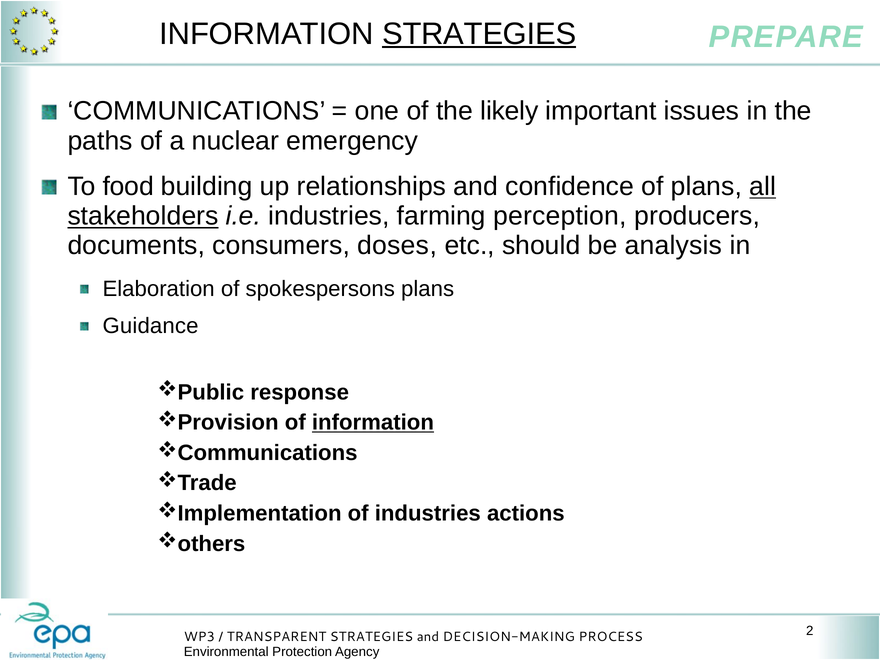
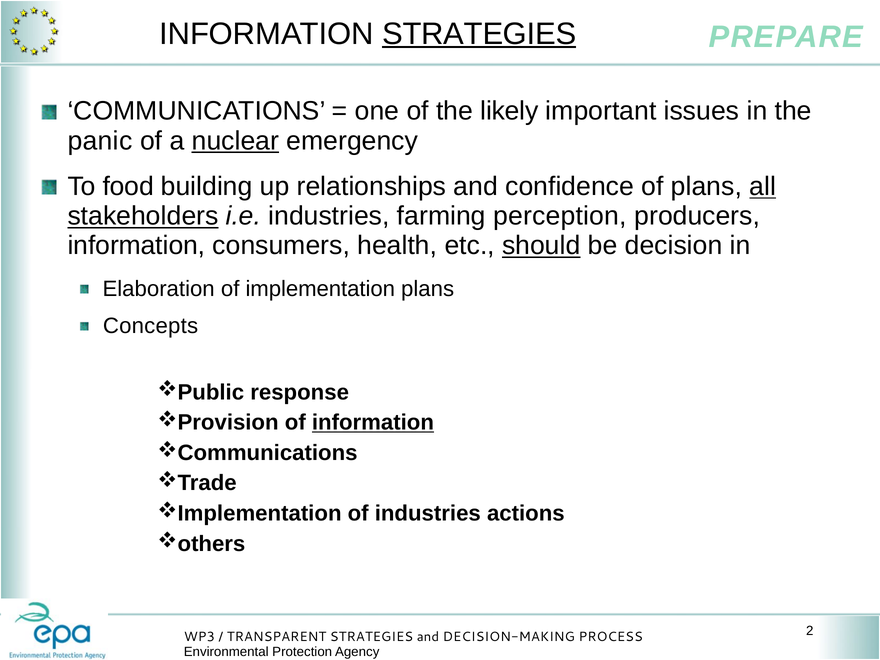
paths: paths -> panic
nuclear underline: none -> present
documents at (136, 246): documents -> information
doses: doses -> health
should underline: none -> present
analysis: analysis -> decision
spokespersons: spokespersons -> implementation
Guidance: Guidance -> Concepts
